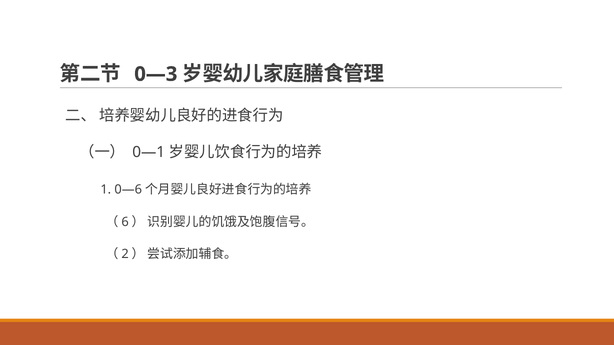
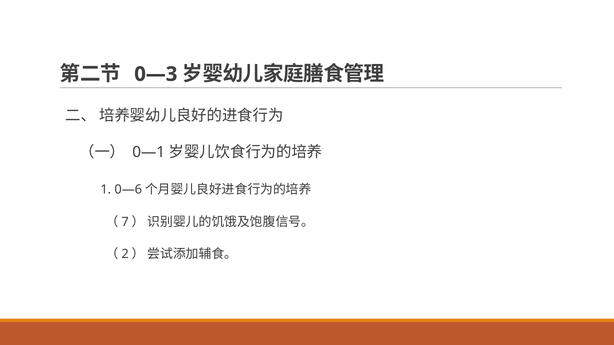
6: 6 -> 7
